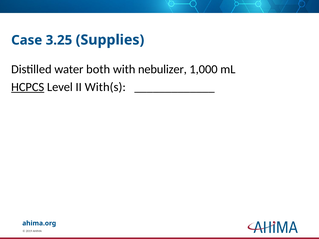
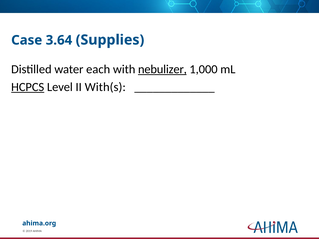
3.25: 3.25 -> 3.64
both: both -> each
nebulizer underline: none -> present
